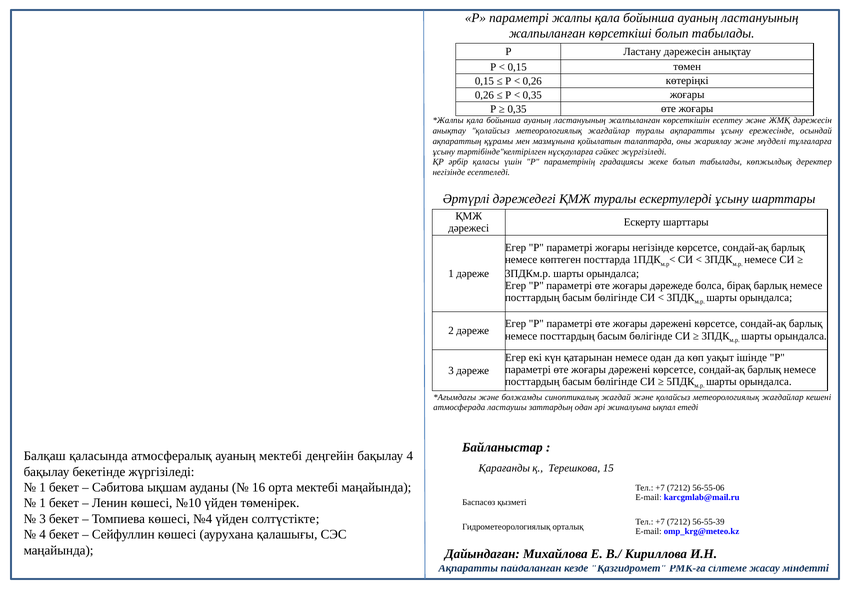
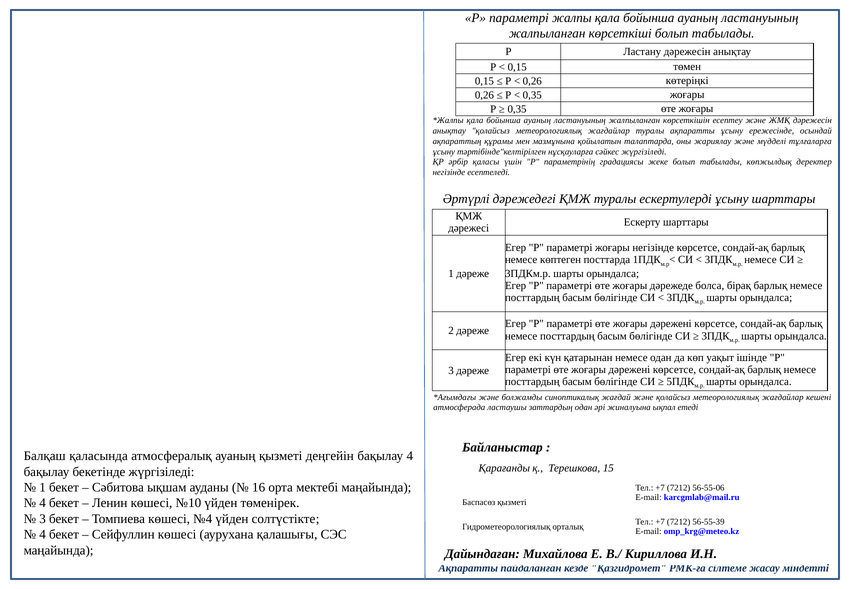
ауаның мектебі: мектебі -> қызметі
1 at (43, 503): 1 -> 4
